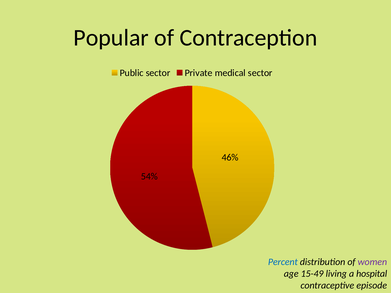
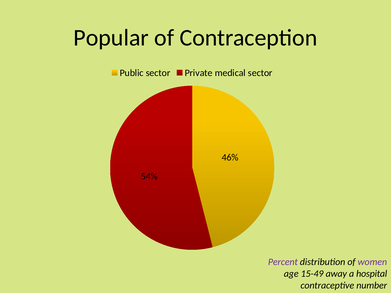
Percent colour: blue -> purple
living: living -> away
episode: episode -> number
